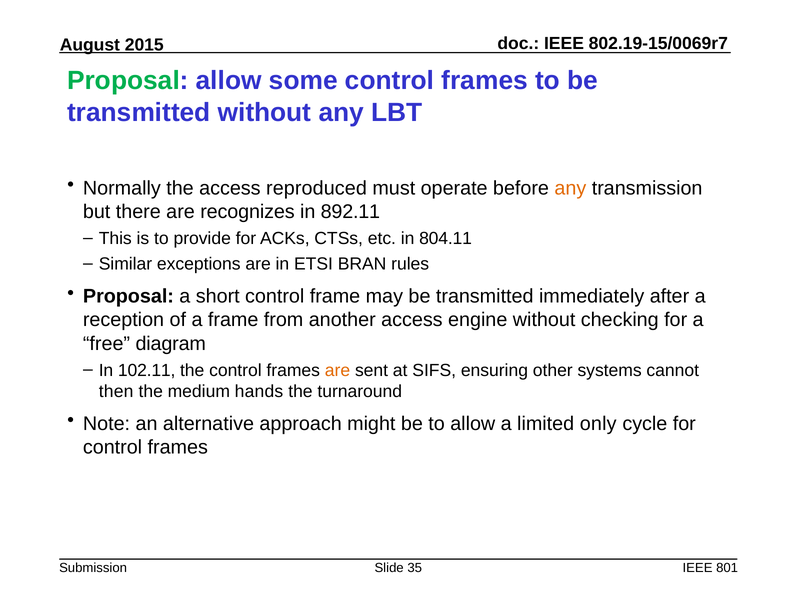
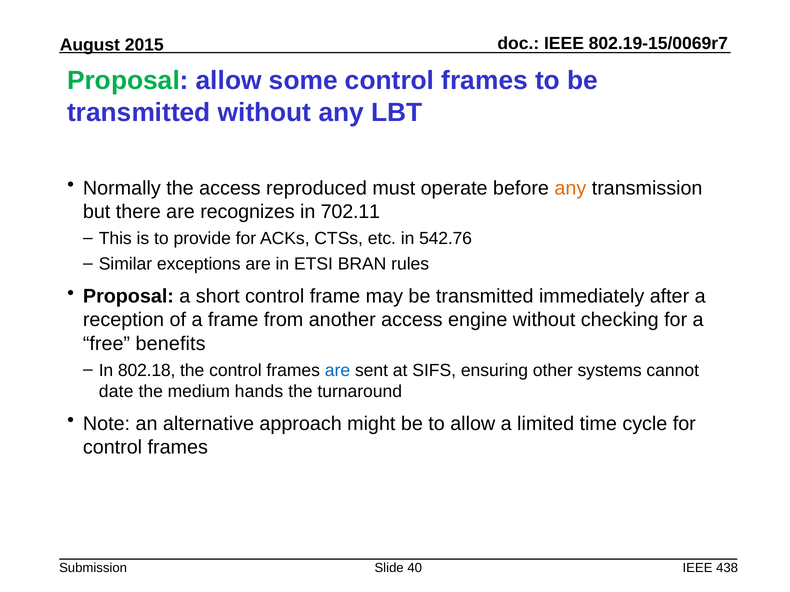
892.11: 892.11 -> 702.11
804.11: 804.11 -> 542.76
diagram: diagram -> benefits
102.11: 102.11 -> 802.18
are at (338, 371) colour: orange -> blue
then: then -> date
only: only -> time
35: 35 -> 40
801: 801 -> 438
